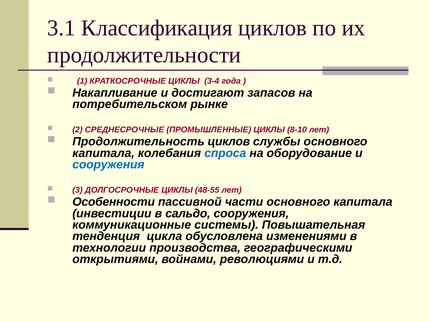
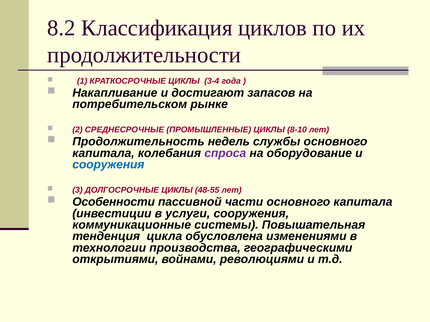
3.1: 3.1 -> 8.2
Продолжительность циклов: циклов -> недель
спроса colour: blue -> purple
сальдо: сальдо -> услуги
